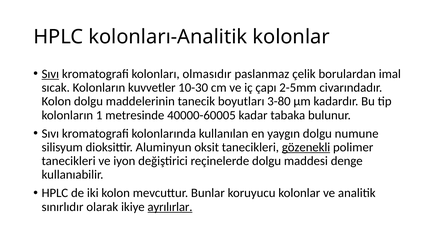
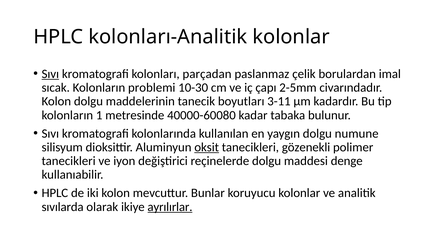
olmasıdır: olmasıdır -> parçadan
kuvvetler: kuvvetler -> problemi
3-80: 3-80 -> 3-11
40000-60005: 40000-60005 -> 40000-60080
oksit underline: none -> present
gözenekli underline: present -> none
sınırlıdır: sınırlıdır -> sıvılarda
